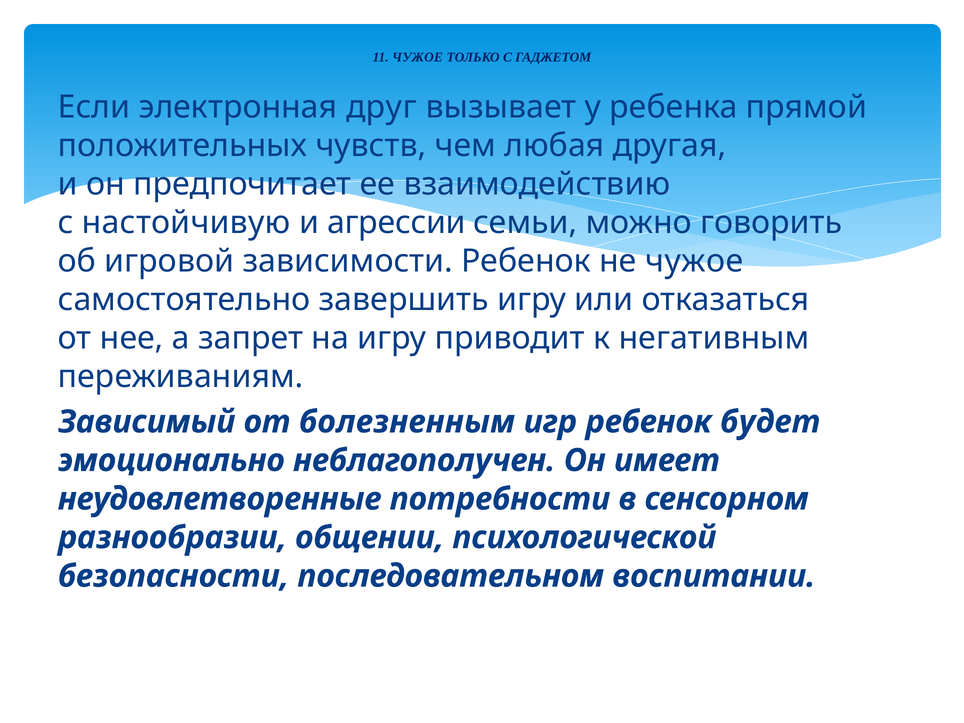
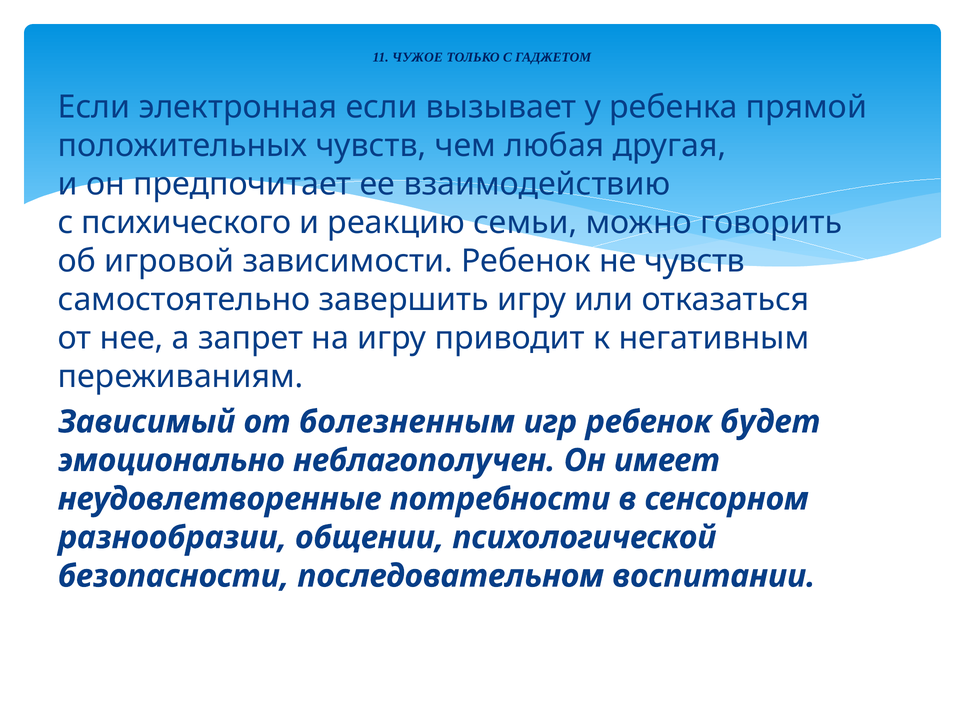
электронная друг: друг -> если
настойчивую: настойчивую -> психического
агрессии: агрессии -> реакцию
не чужое: чужое -> чувств
